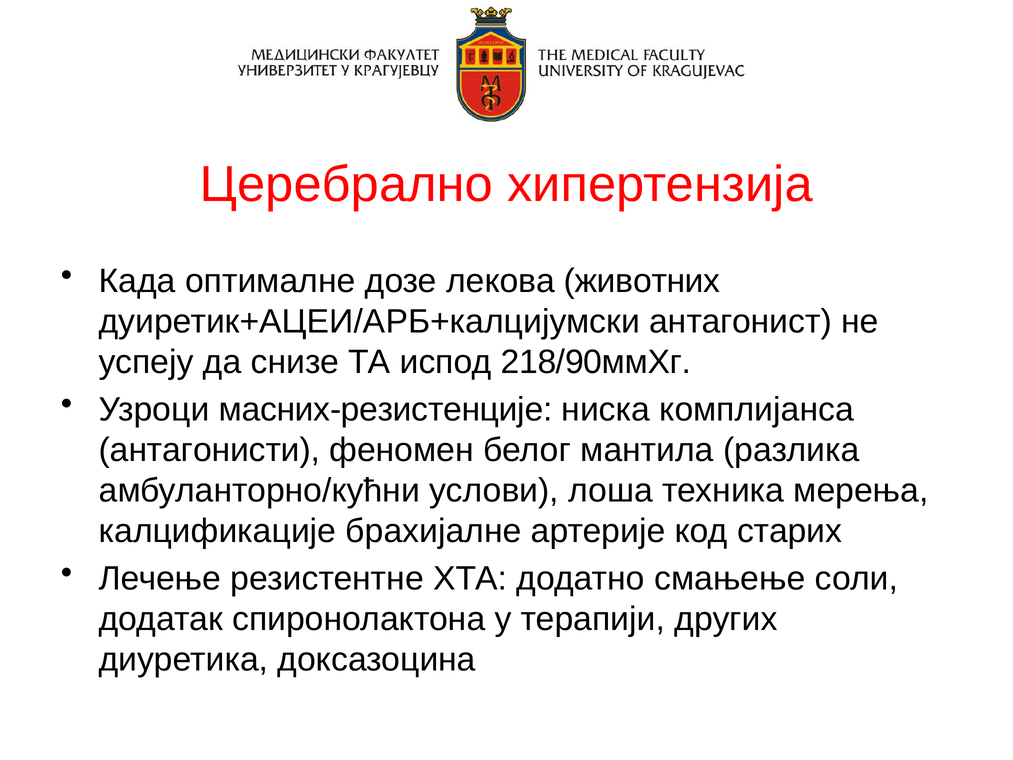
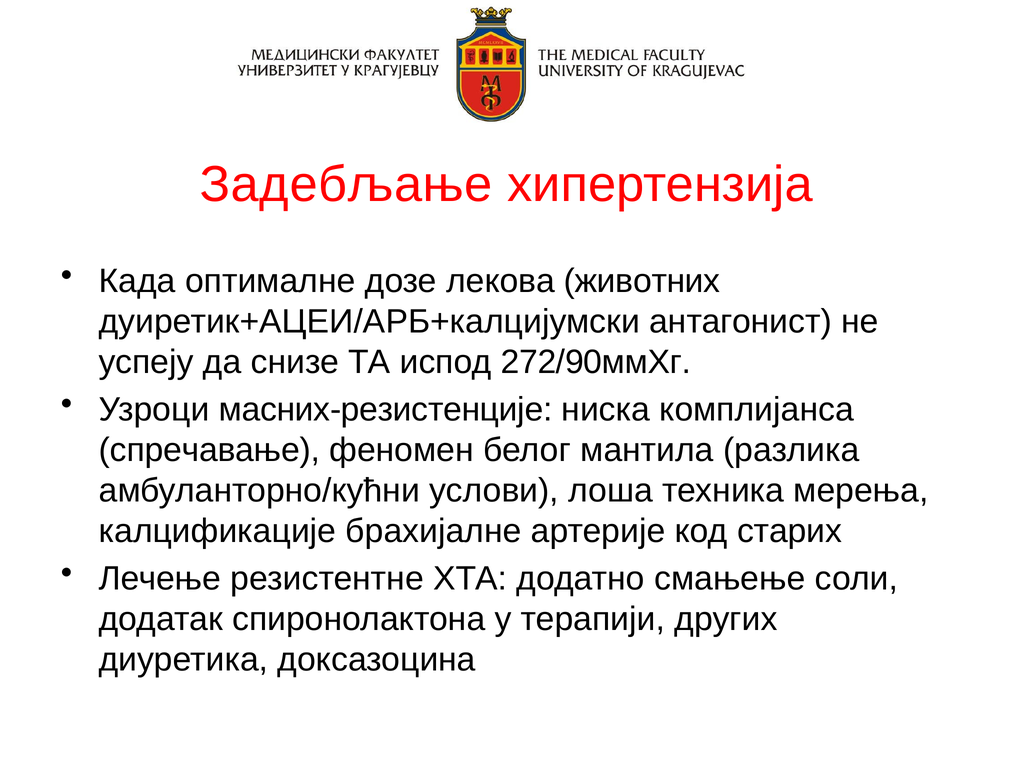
Церебрално: Церебрално -> Задебљање
218/90ммХг: 218/90ммХг -> 272/90ммХг
антагонисти: антагонисти -> спречавање
